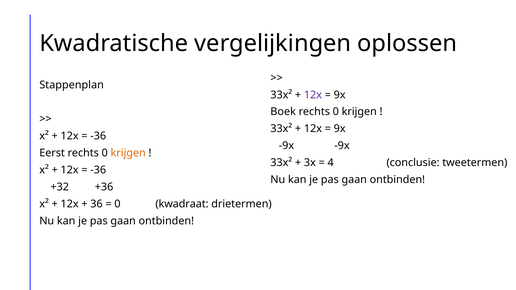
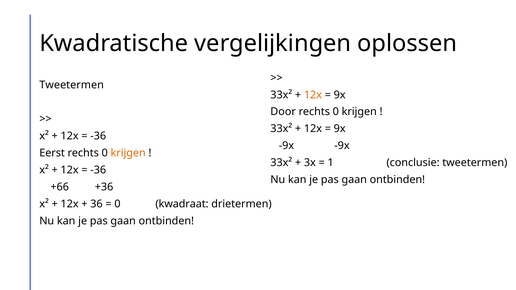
Stappenplan at (72, 85): Stappenplan -> Tweetermen
12x at (313, 95) colour: purple -> orange
Boek: Boek -> Door
4: 4 -> 1
+32: +32 -> +66
